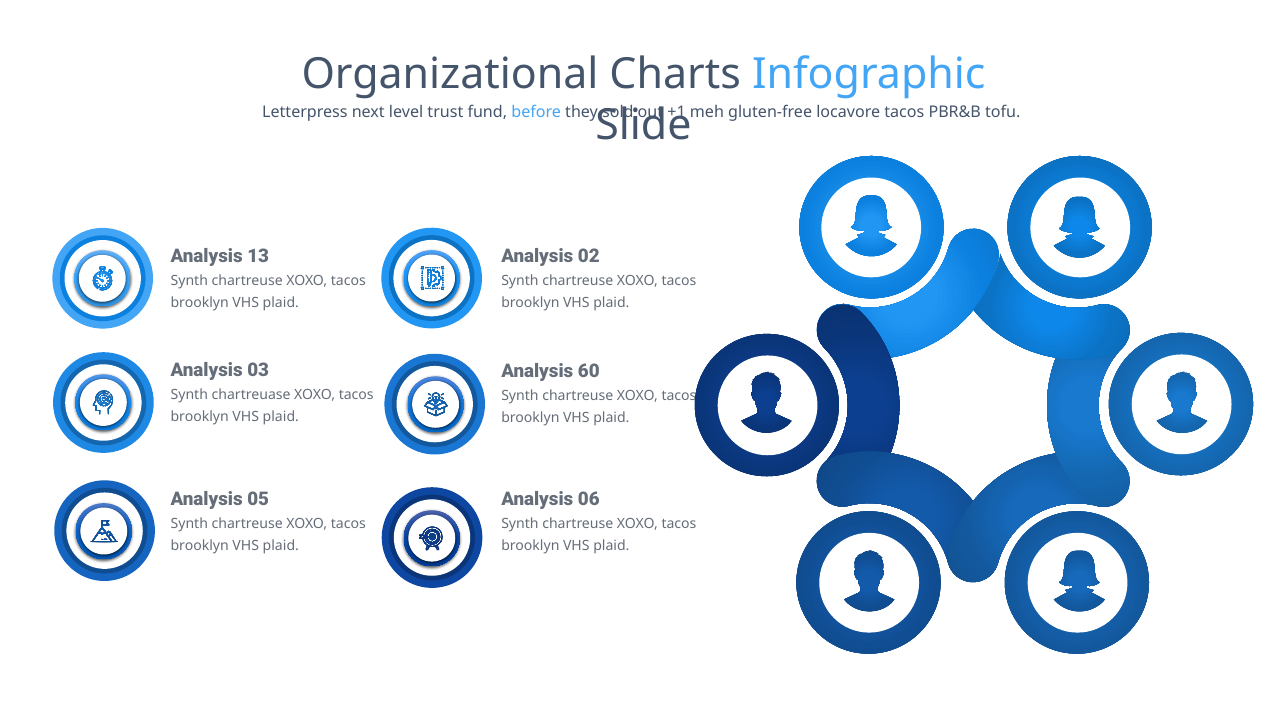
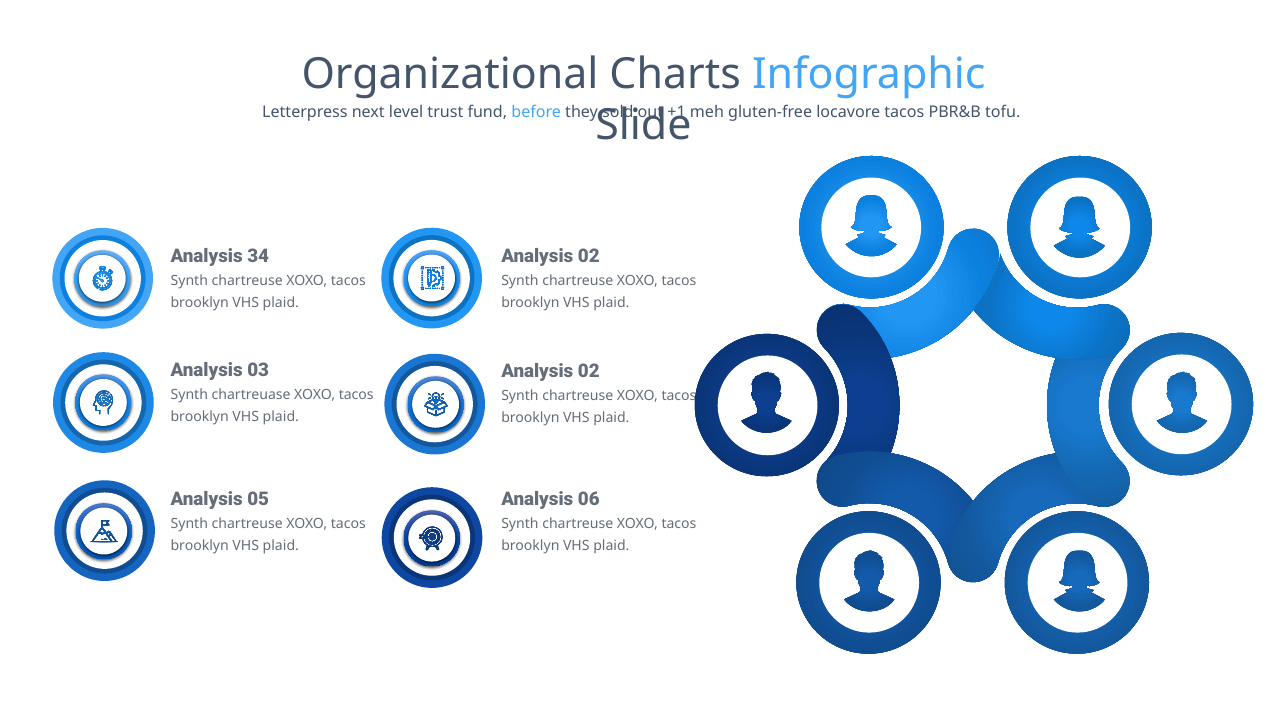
13: 13 -> 34
60 at (589, 372): 60 -> 02
